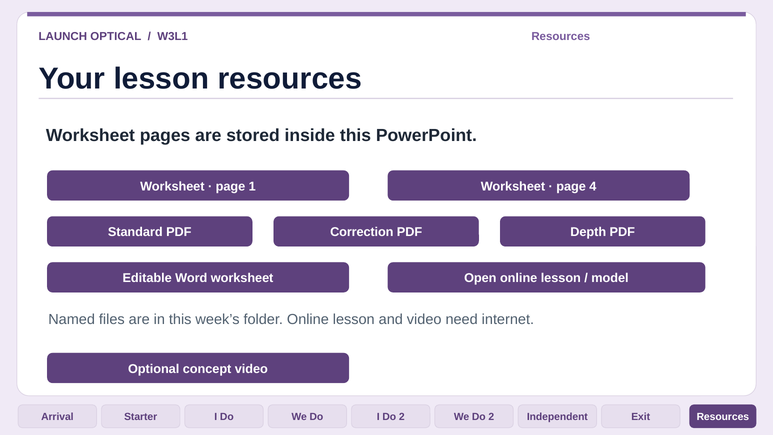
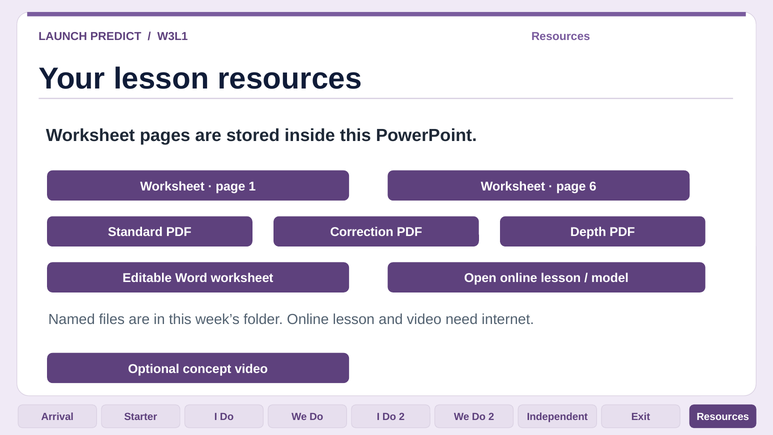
OPTICAL: OPTICAL -> PREDICT
4: 4 -> 6
